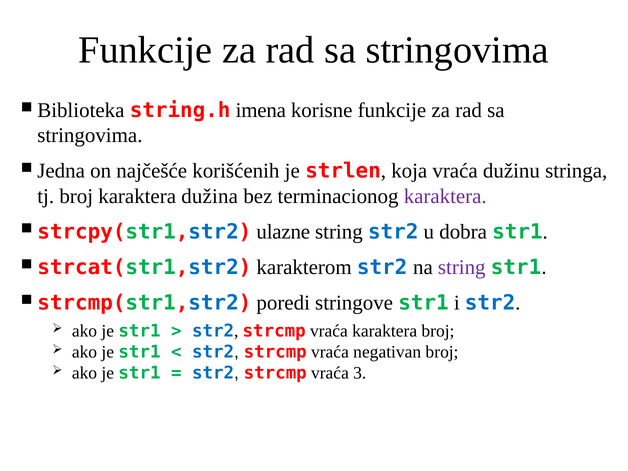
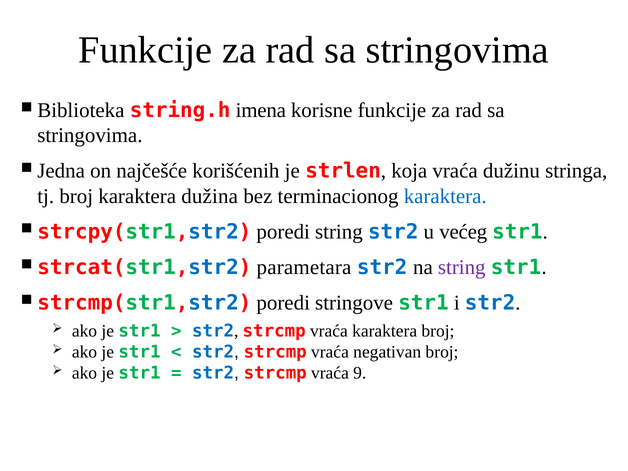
karaktera at (445, 196) colour: purple -> blue
strcpy(str1,str2 ulazne: ulazne -> poredi
dobra: dobra -> većeg
karakterom: karakterom -> parametara
3: 3 -> 9
